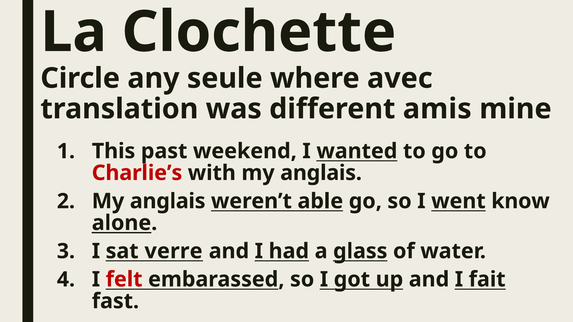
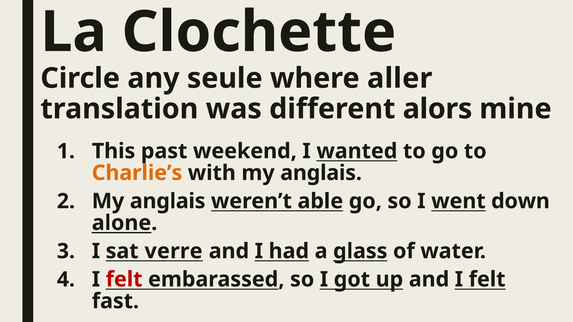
avec: avec -> aller
amis: amis -> alors
Charlie’s colour: red -> orange
know: know -> down
and I fait: fait -> felt
